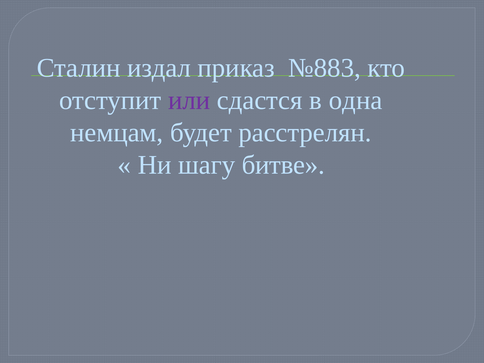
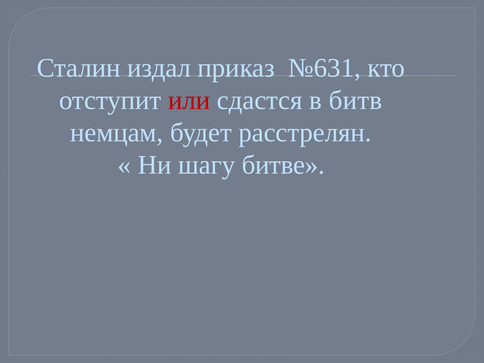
№883: №883 -> №631
или colour: purple -> red
одна: одна -> битв
